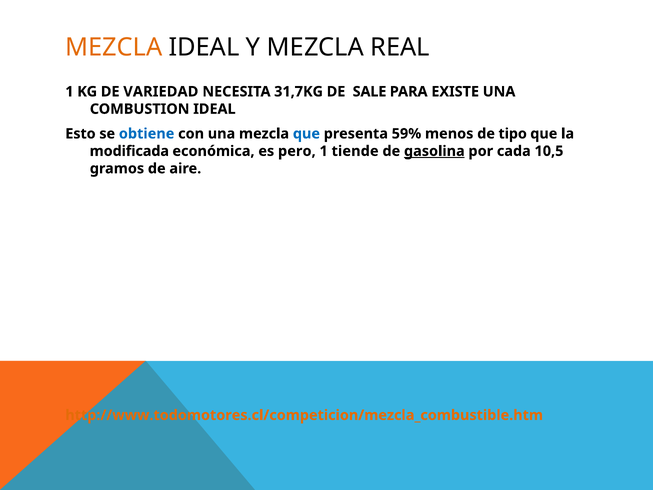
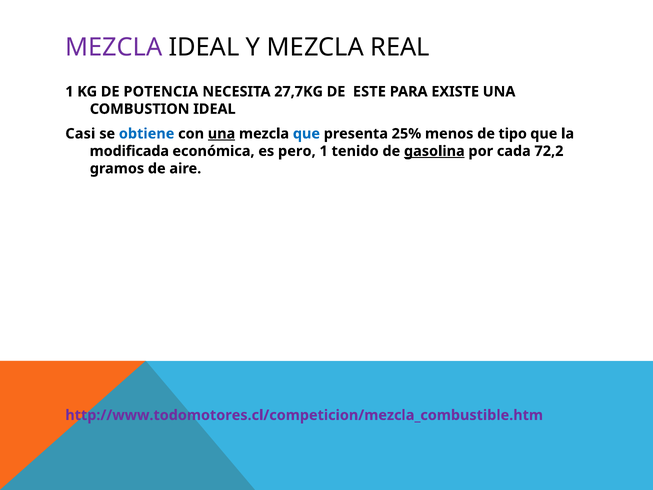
MEZCLA at (114, 47) colour: orange -> purple
VARIEDAD: VARIEDAD -> POTENCIA
31,7KG: 31,7KG -> 27,7KG
SALE: SALE -> ESTE
Esto: Esto -> Casi
una at (222, 134) underline: none -> present
59%: 59% -> 25%
tiende: tiende -> tenido
10,5: 10,5 -> 72,2
http://www.todomotores.cl/competicion/mezcla_combustible.htm colour: orange -> purple
